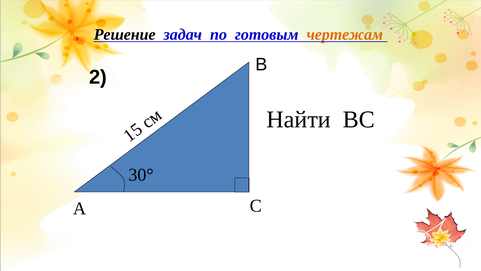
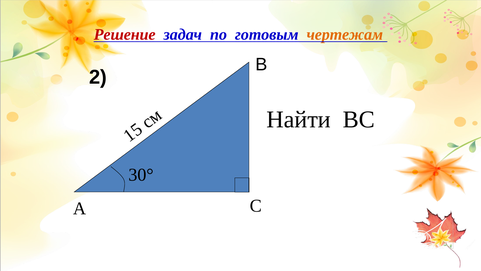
Решение colour: black -> red
